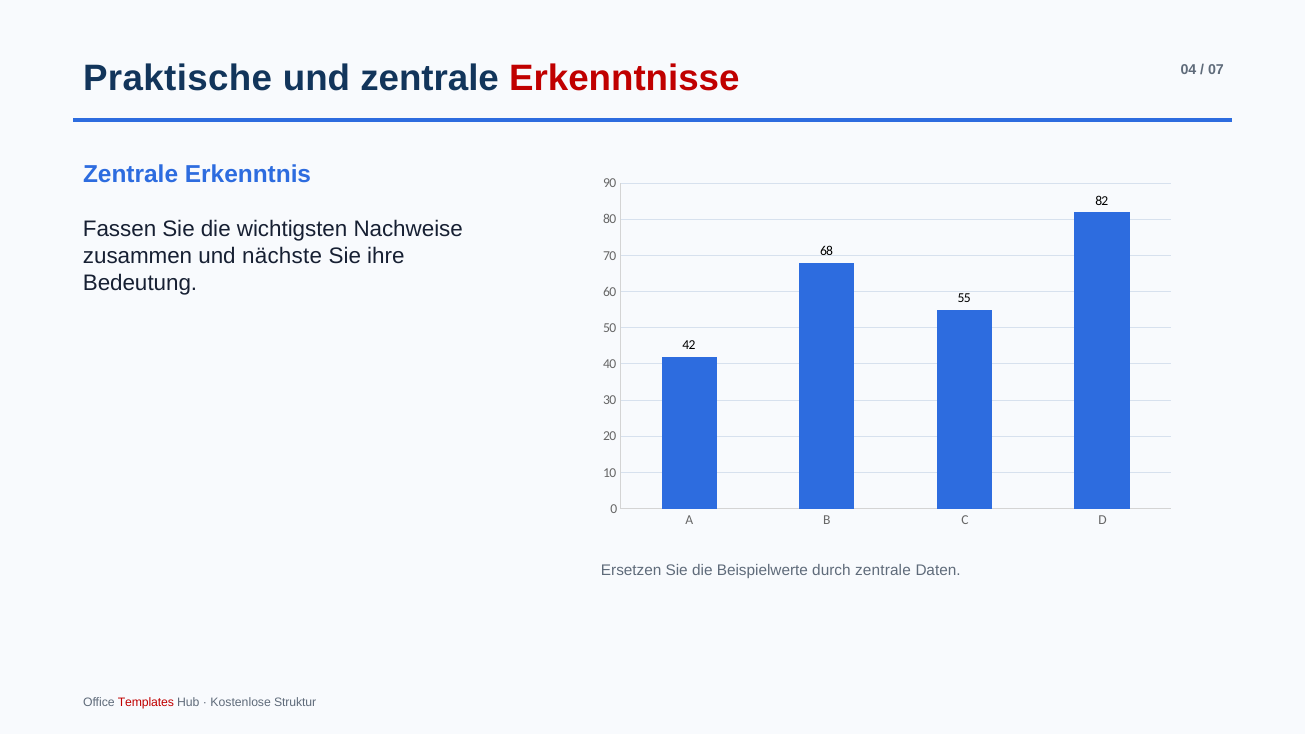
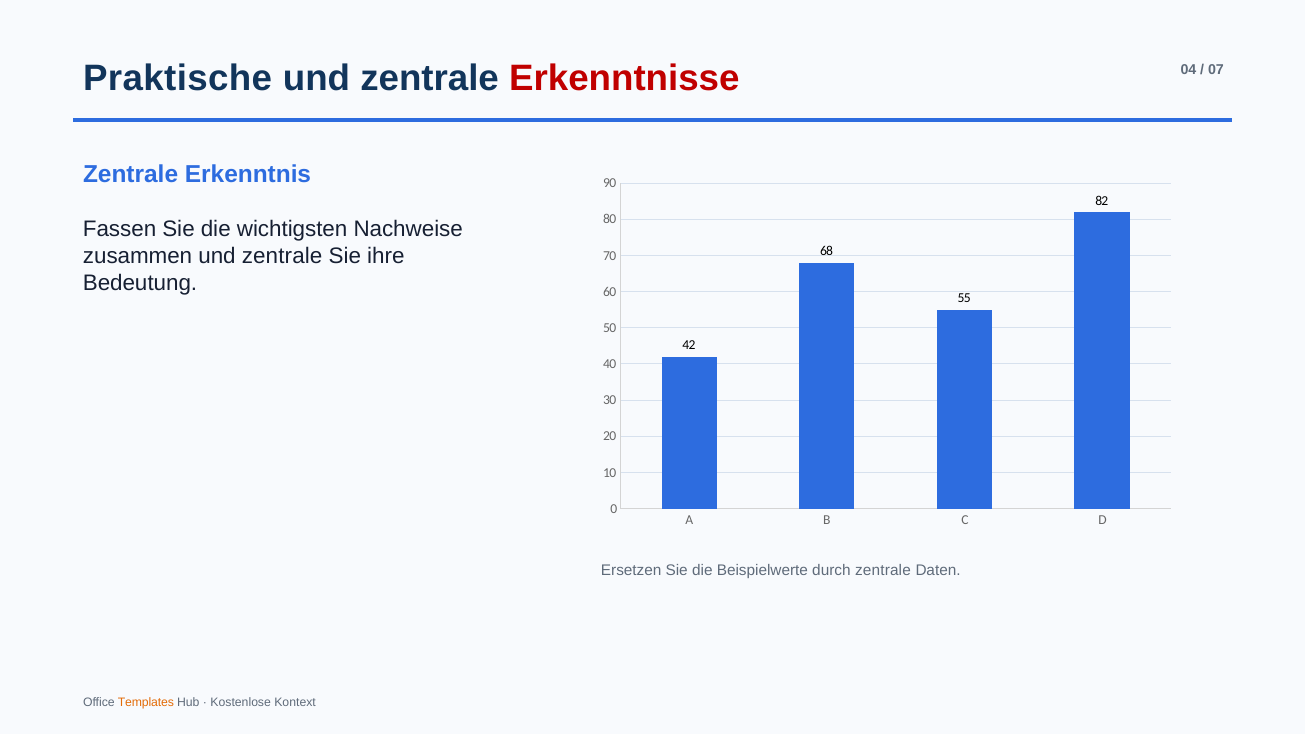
zusammen und nächste: nächste -> zentrale
Templates colour: red -> orange
Struktur: Struktur -> Kontext
